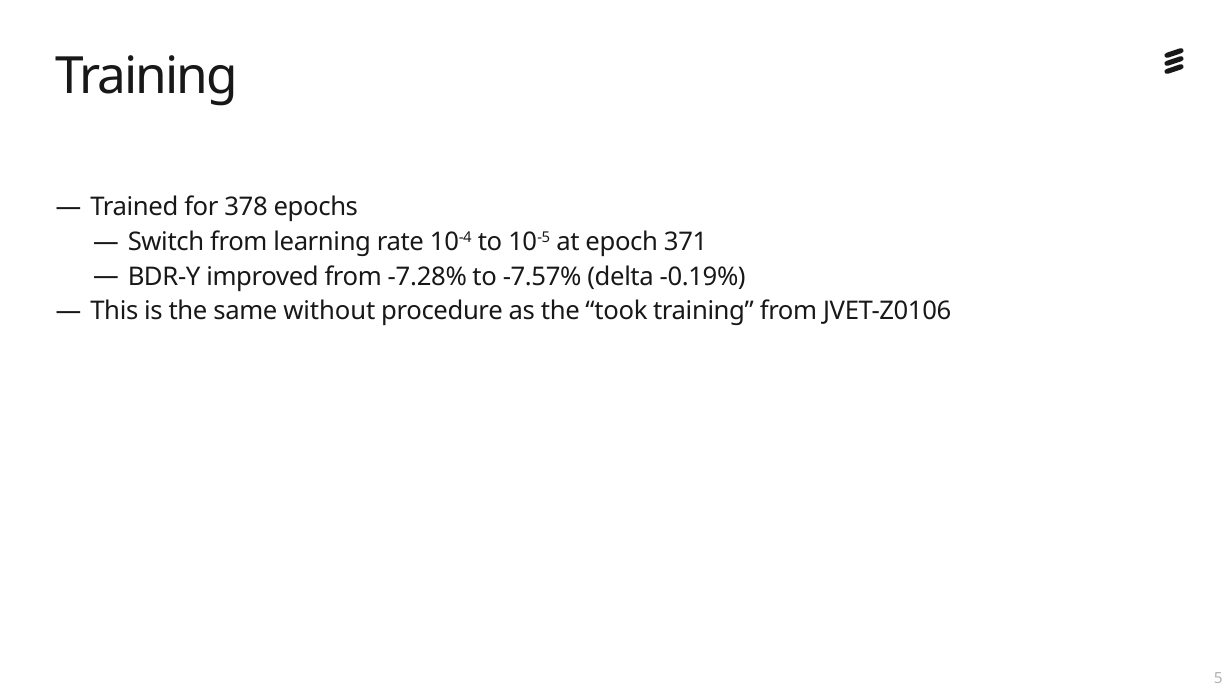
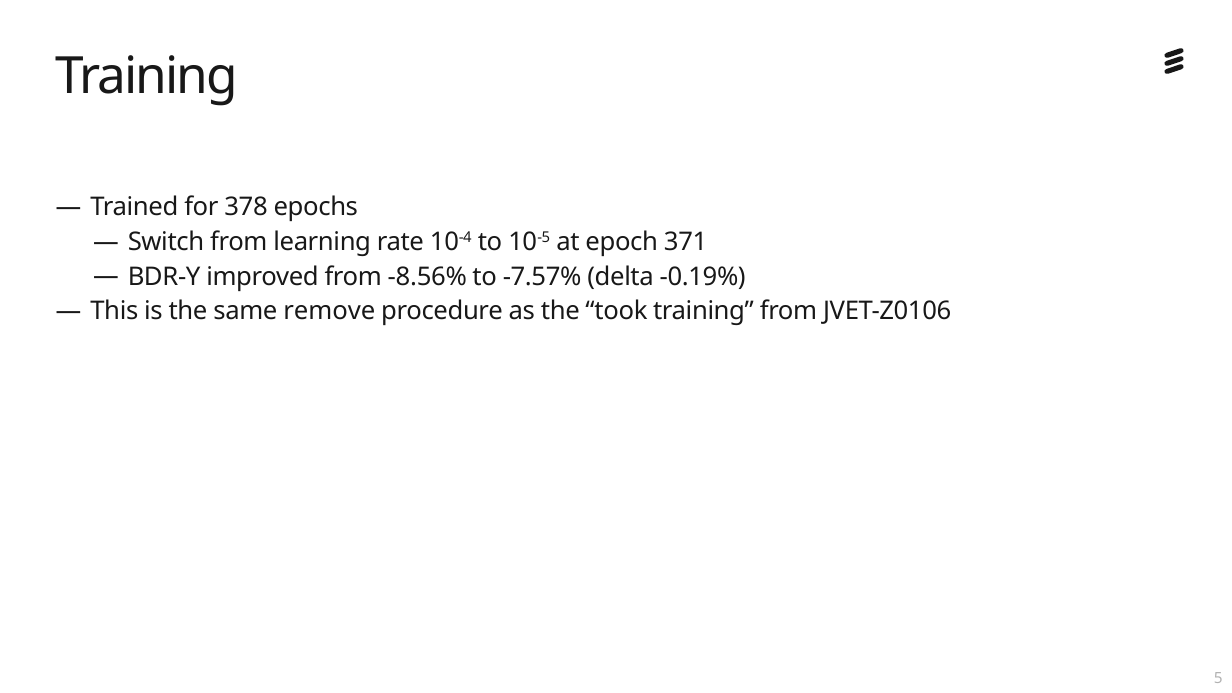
-7.28%: -7.28% -> -8.56%
without: without -> remove
